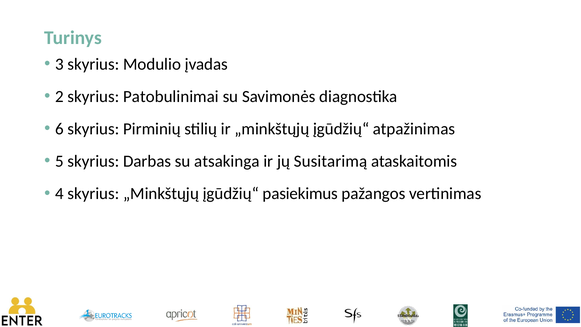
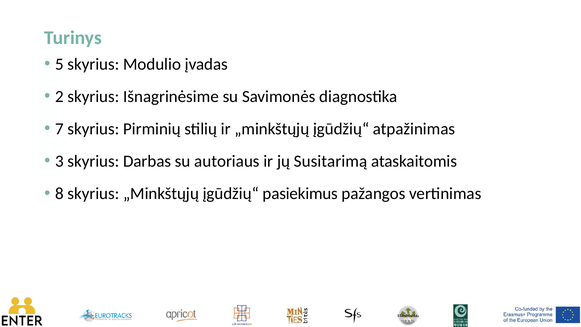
3: 3 -> 5
Patobulinimai: Patobulinimai -> Išnagrinėsime
6: 6 -> 7
5: 5 -> 3
atsakinga: atsakinga -> autoriaus
4: 4 -> 8
